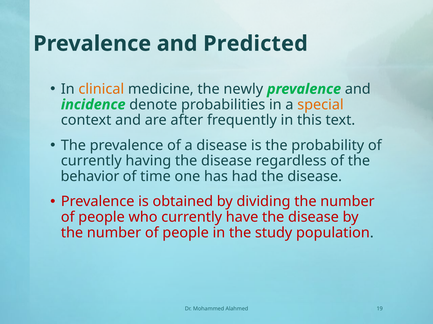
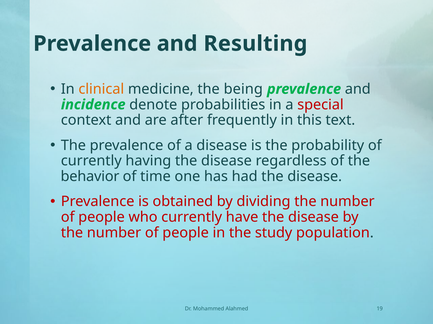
Predicted: Predicted -> Resulting
newly: newly -> being
special colour: orange -> red
